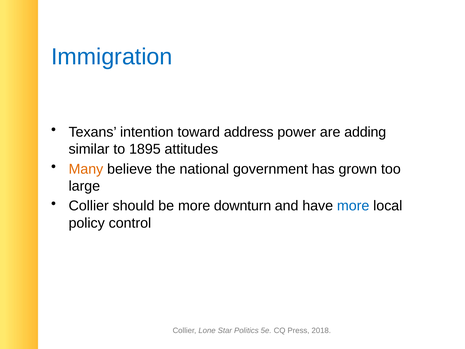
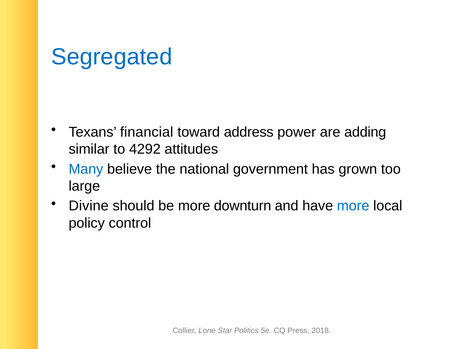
Immigration: Immigration -> Segregated
intention: intention -> financial
1895: 1895 -> 4292
Many colour: orange -> blue
Collier at (89, 206): Collier -> Divine
